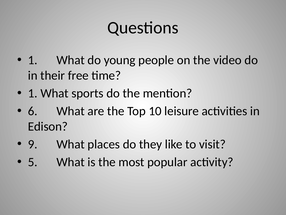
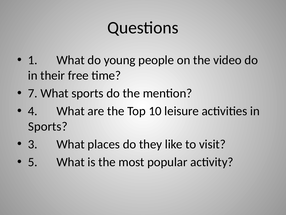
1 at (33, 93): 1 -> 7
6: 6 -> 4
Edison at (48, 126): Edison -> Sports
9: 9 -> 3
